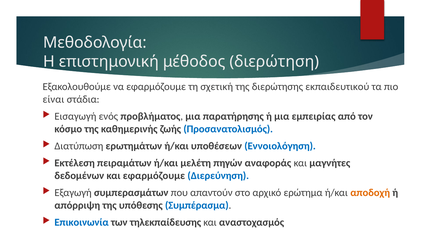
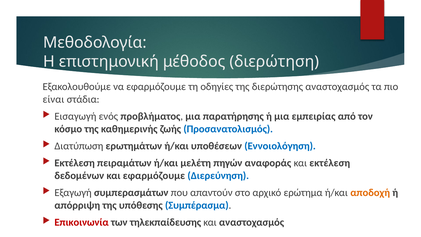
σχετική: σχετική -> οδηγίες
διερώτησης εκπαιδευτικού: εκπαιδευτικού -> αναστοχασμός
και μαγνήτες: μαγνήτες -> εκτέλεση
Επικοινωνία colour: blue -> red
